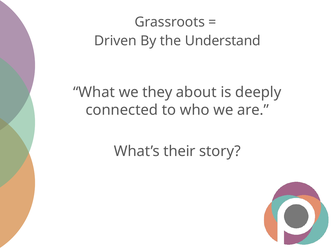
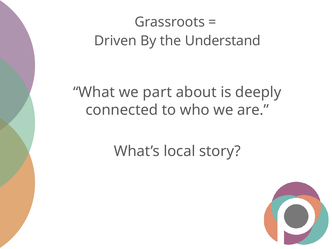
they: they -> part
their: their -> local
